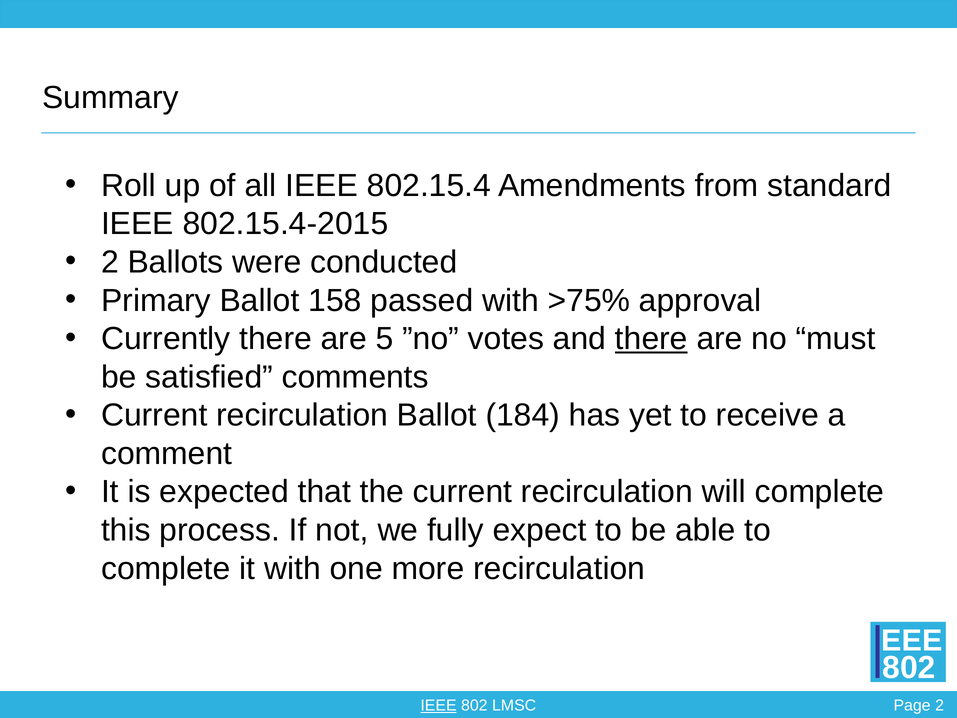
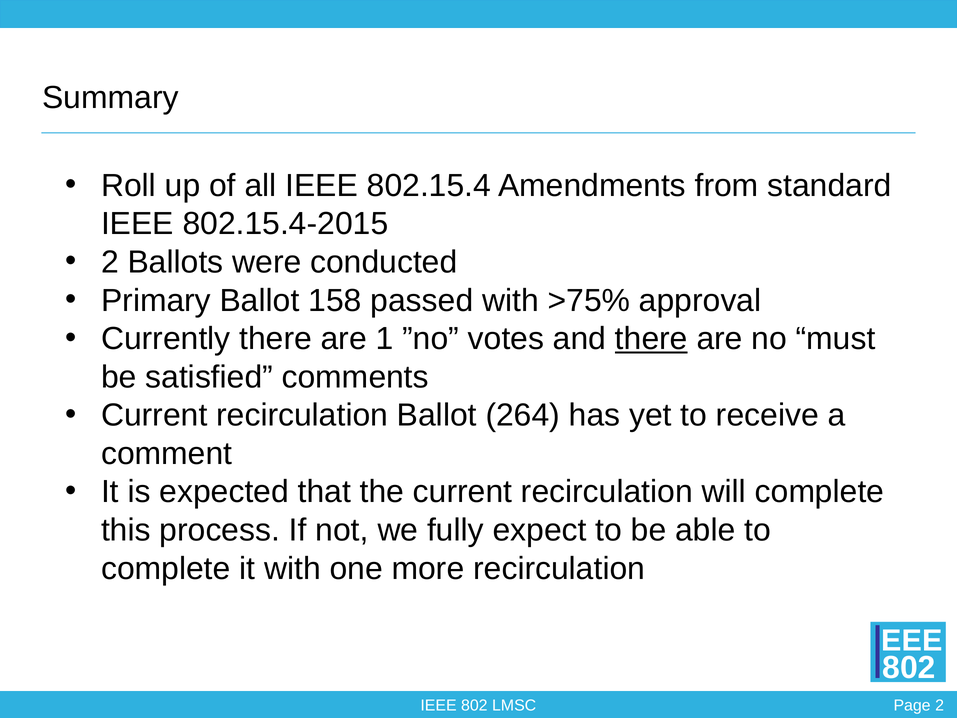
5: 5 -> 1
184: 184 -> 264
IEEE at (439, 705) underline: present -> none
